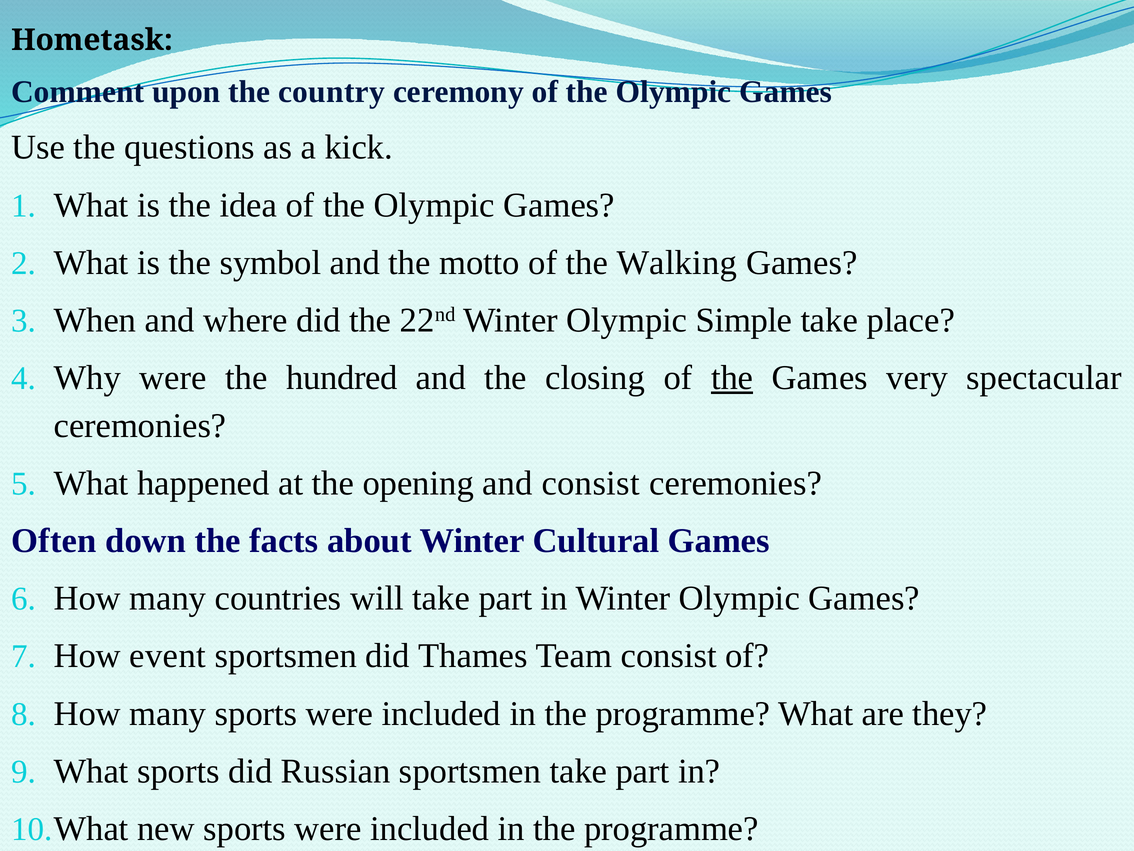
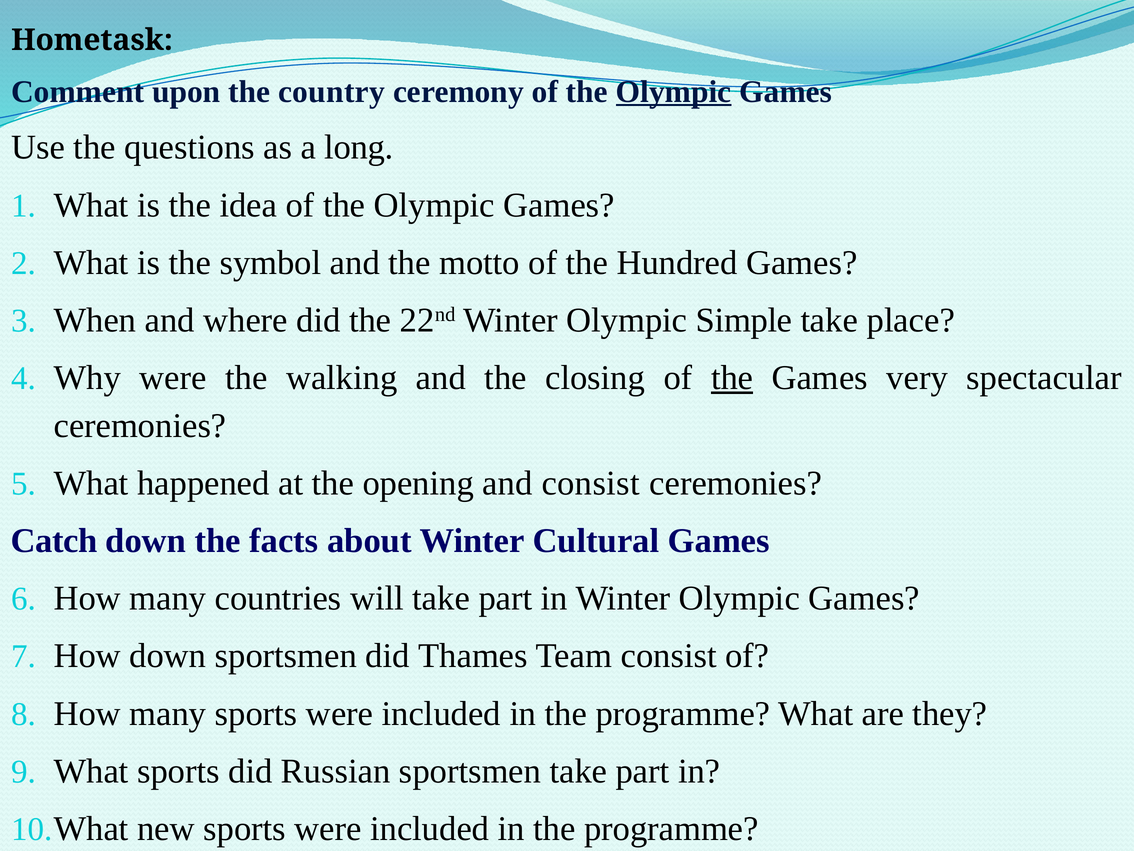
Olympic at (674, 92) underline: none -> present
kick: kick -> long
Walking: Walking -> Hundred
hundred: hundred -> walking
Often: Often -> Catch
How event: event -> down
